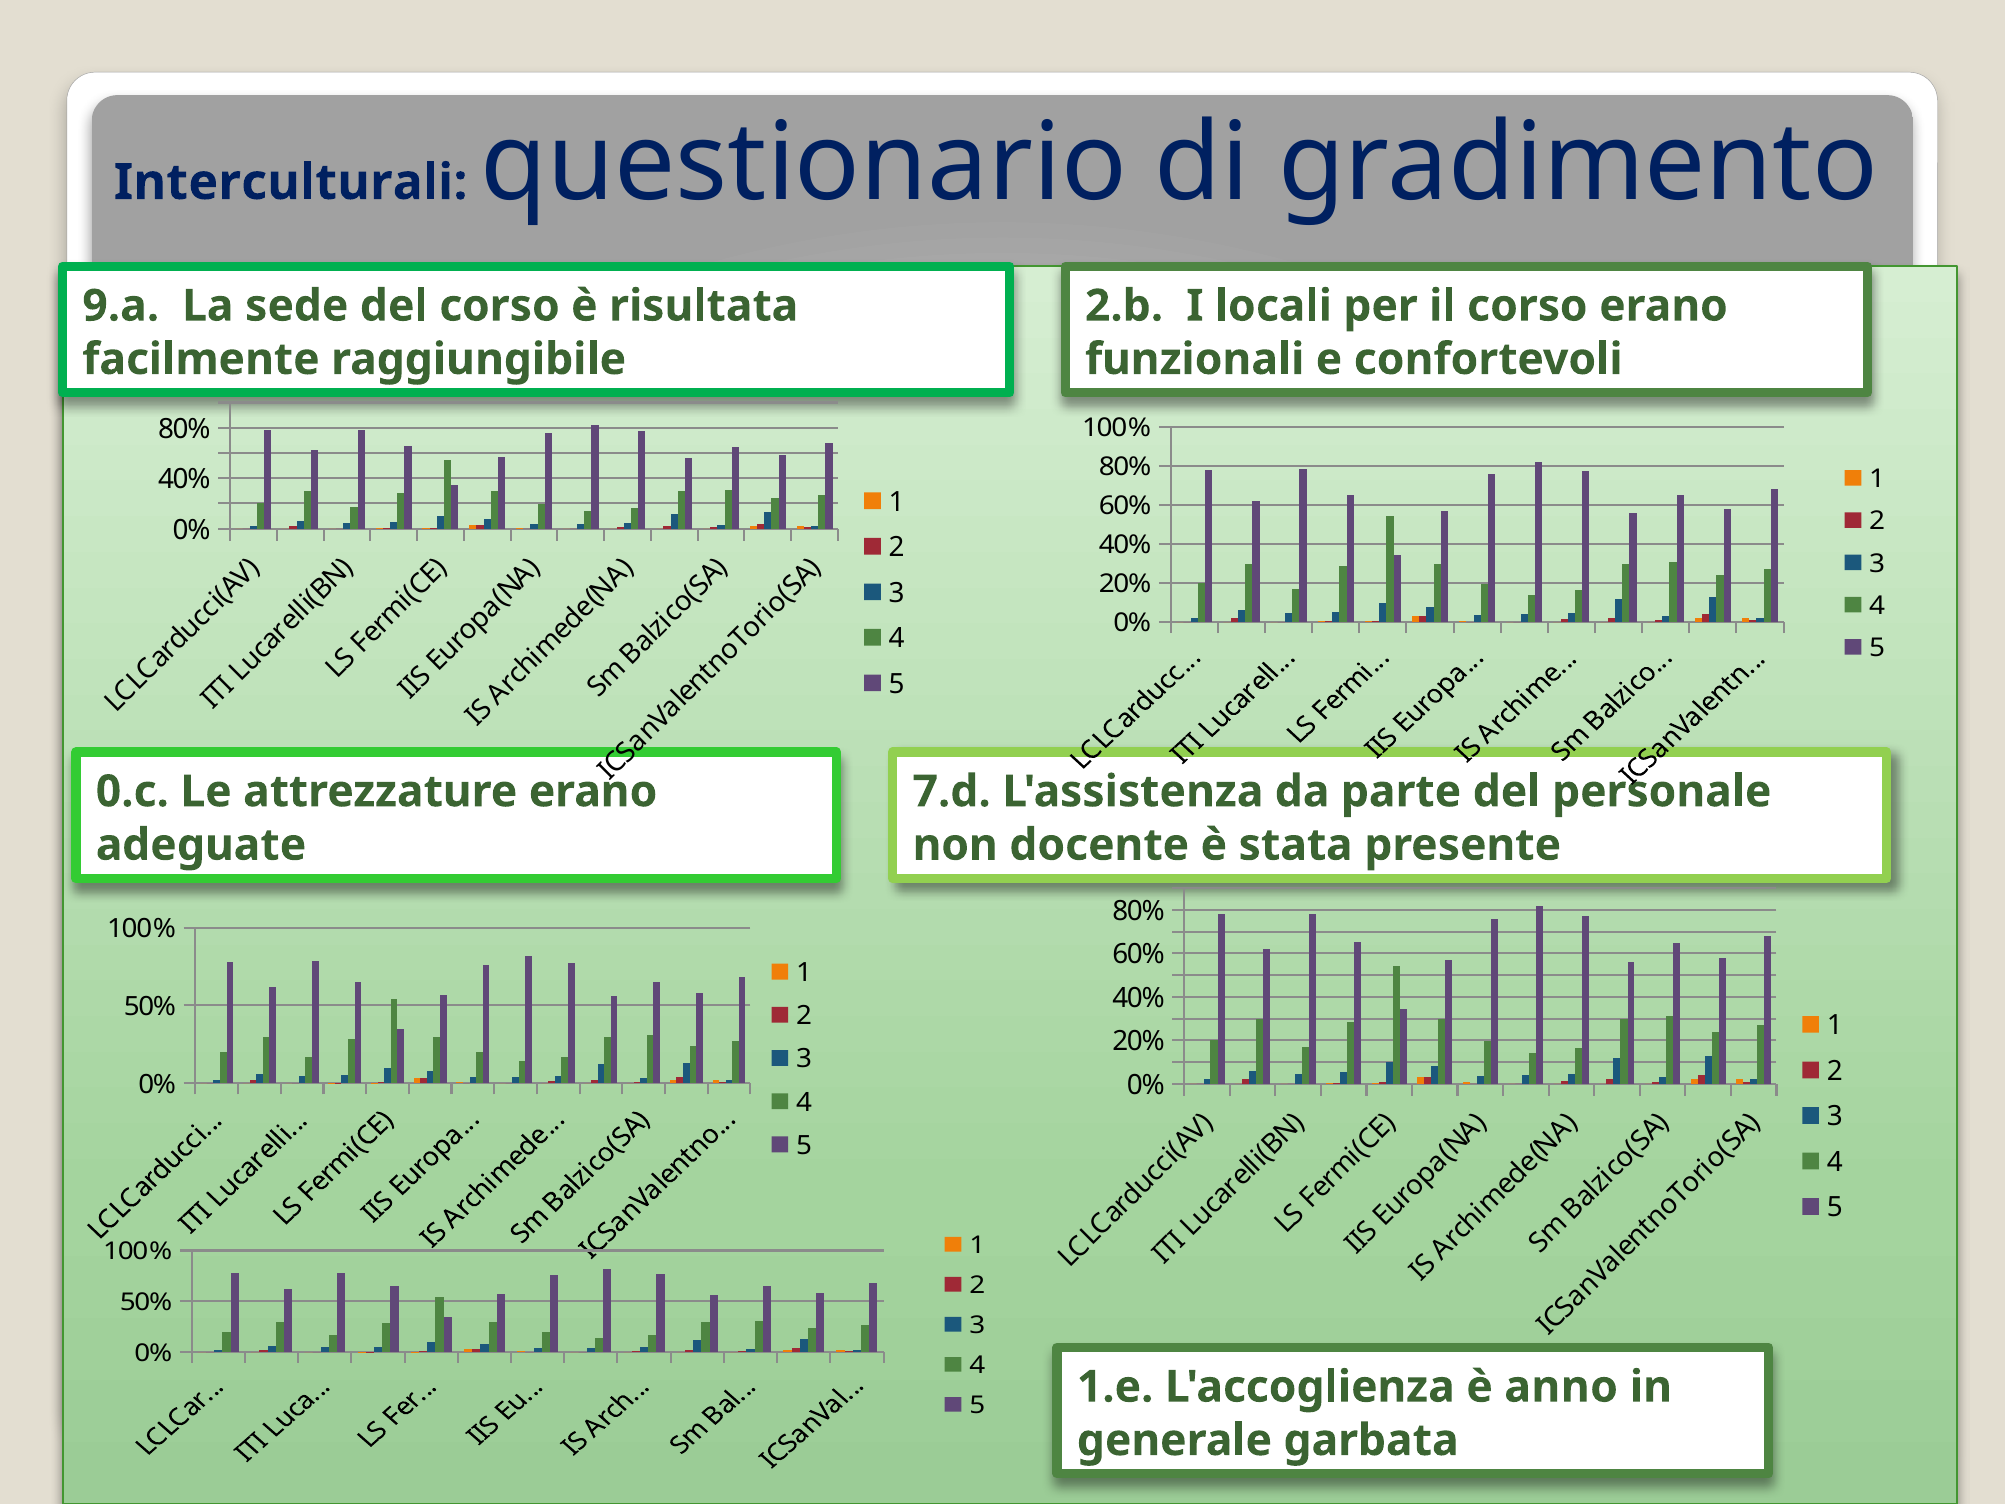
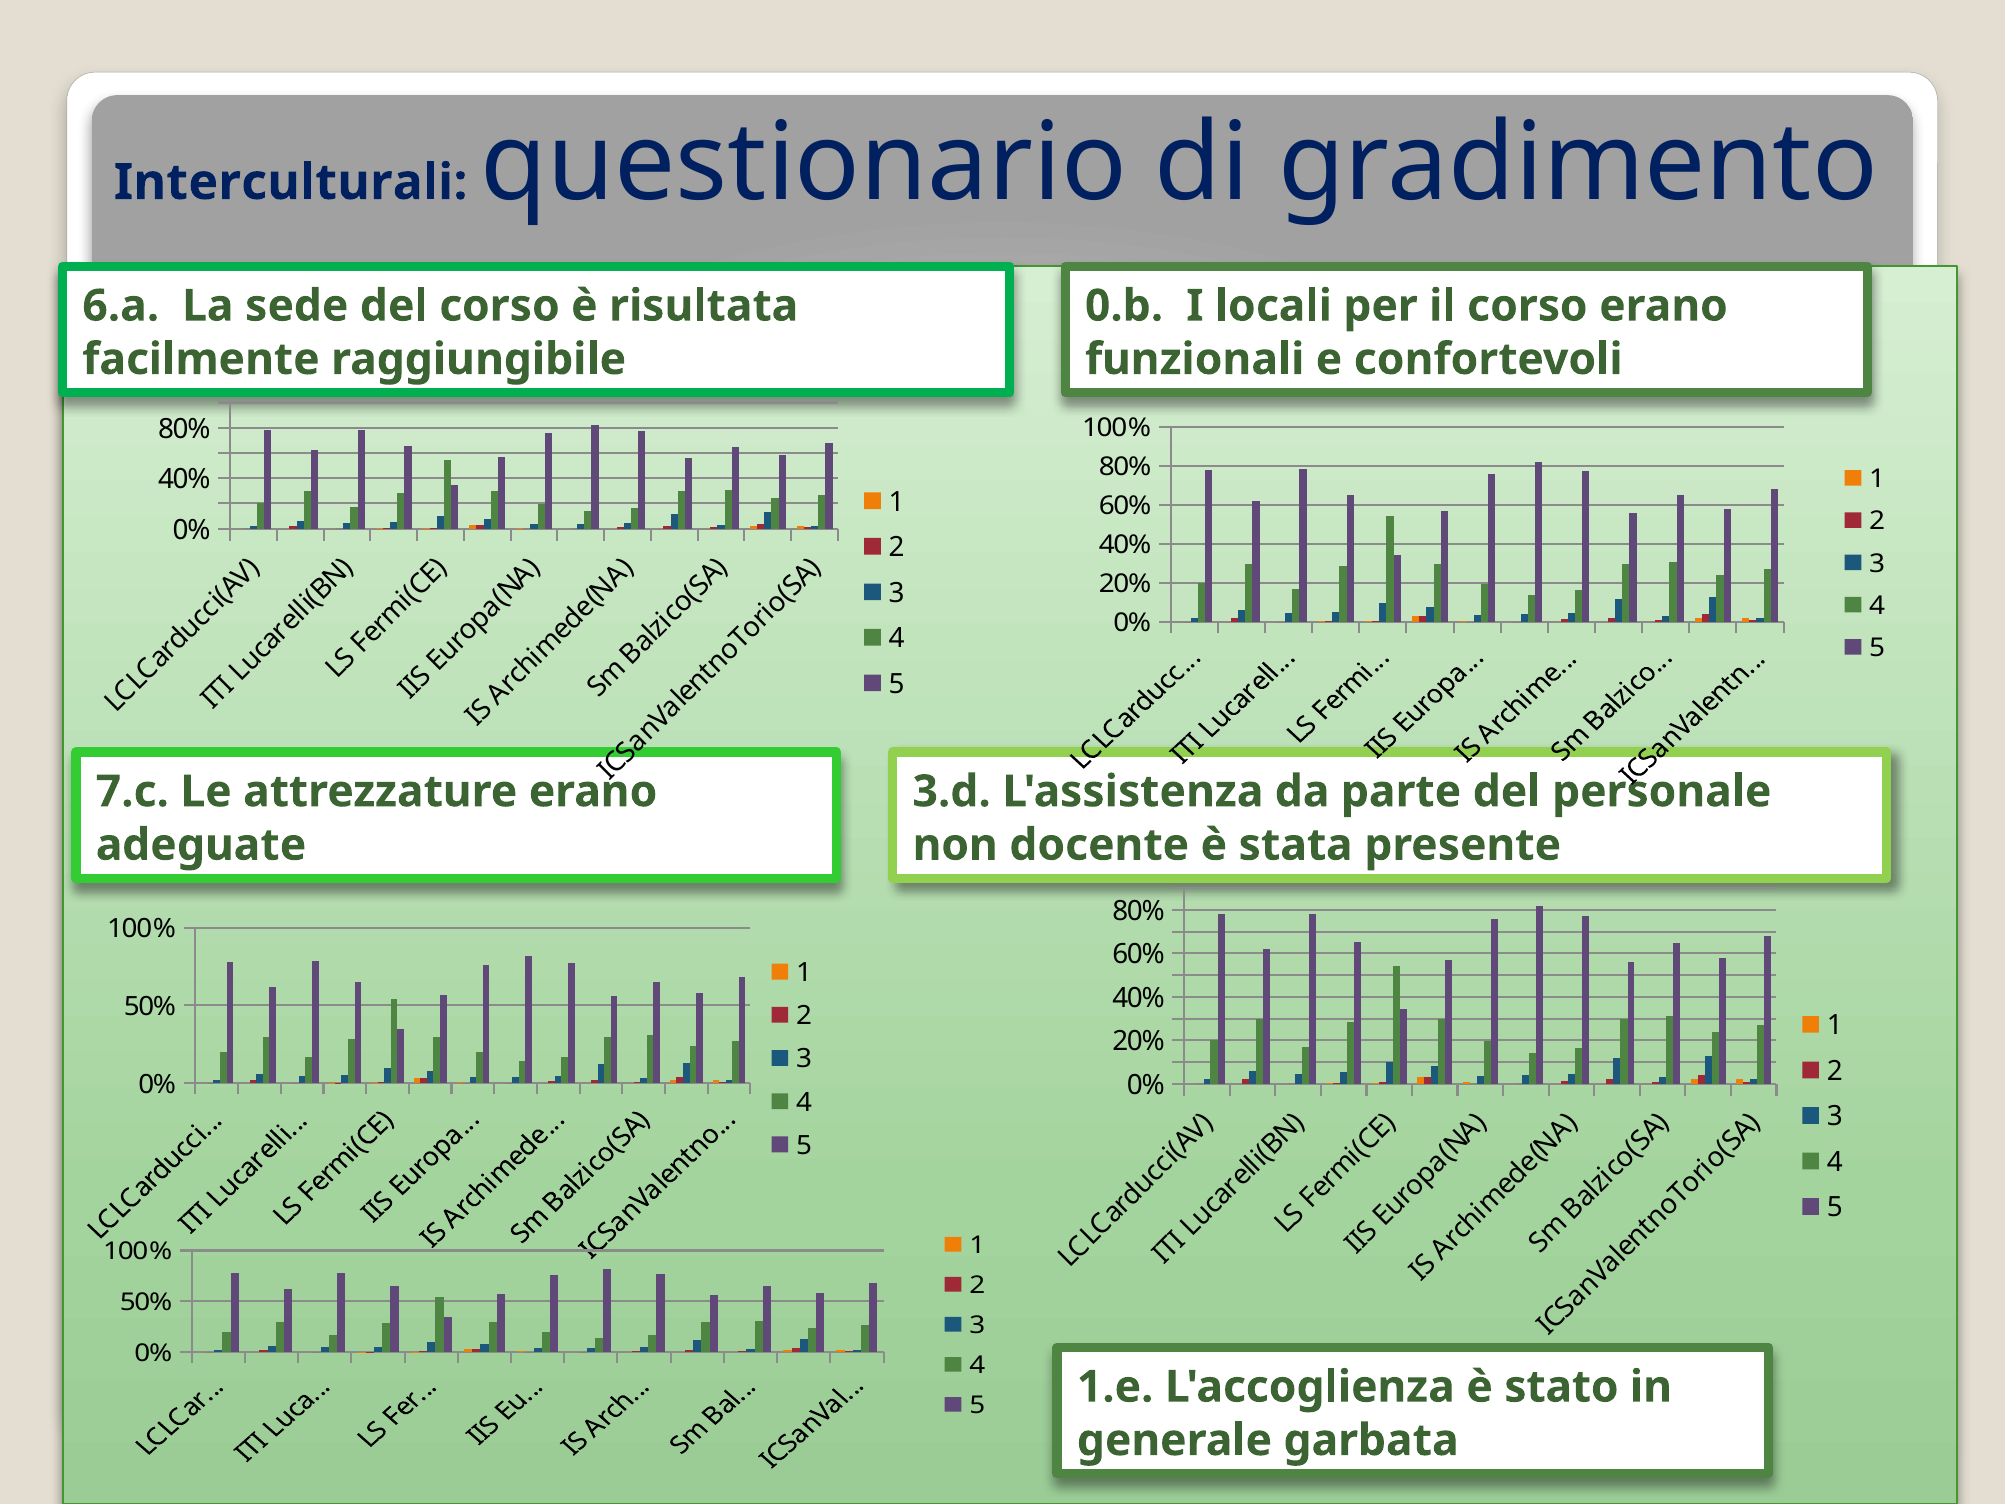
9.a: 9.a -> 6.a
2.b: 2.b -> 0.b
0.c: 0.c -> 7.c
7.d: 7.d -> 3.d
anno: anno -> stato
